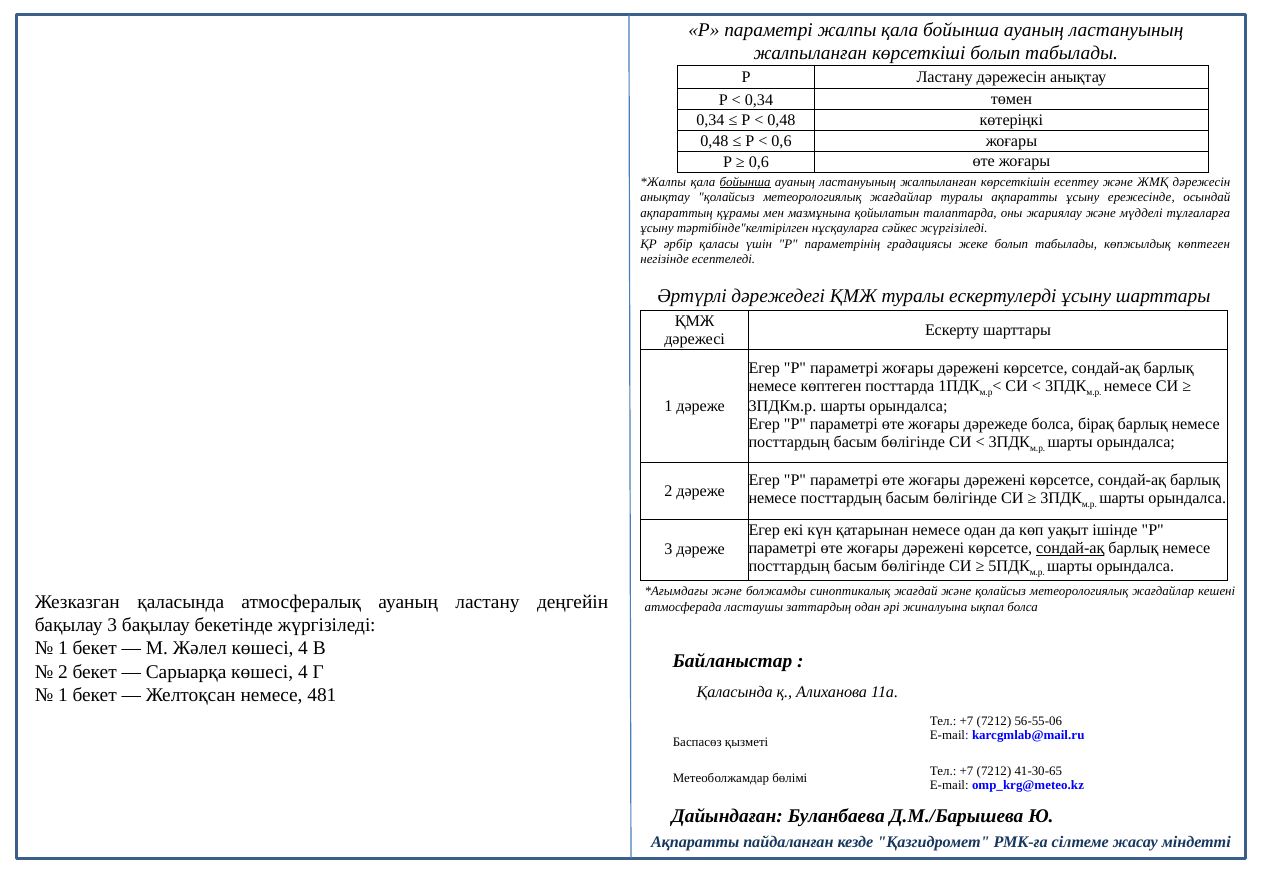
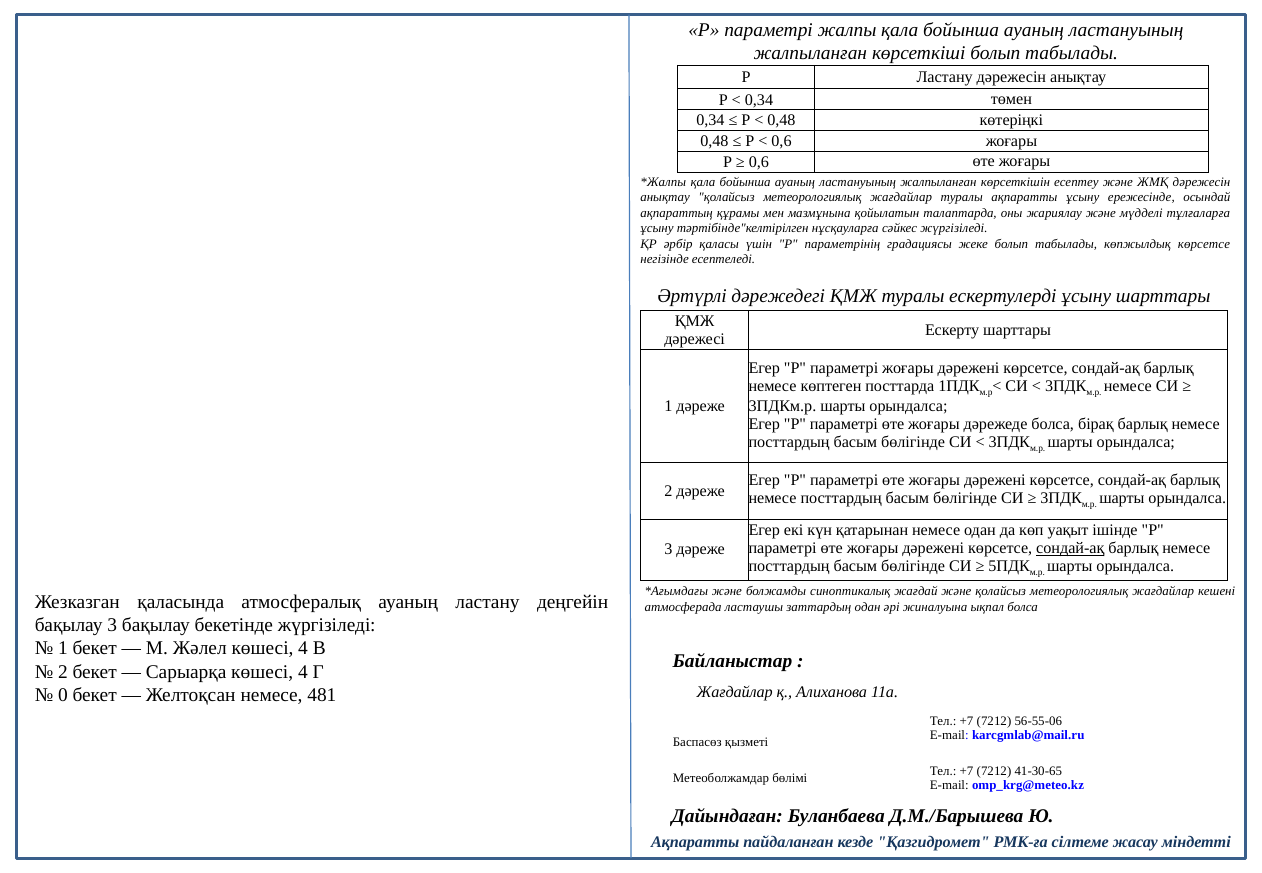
бойынша at (745, 182) underline: present -> none
көпжылдық көптеген: көптеген -> көрсетсе
Қаласында at (735, 693): Қаласында -> Жағдайлар
1 at (63, 695): 1 -> 0
